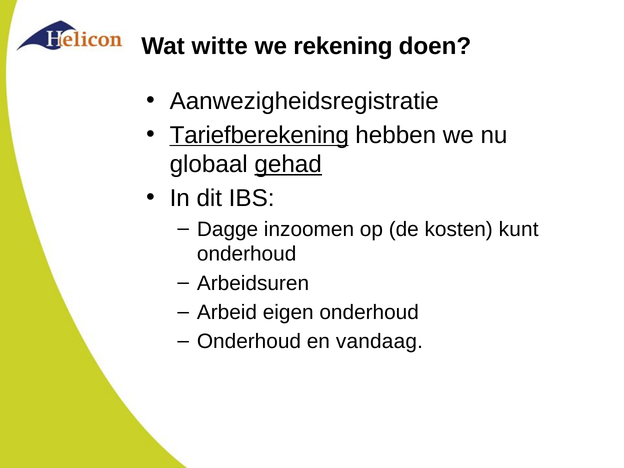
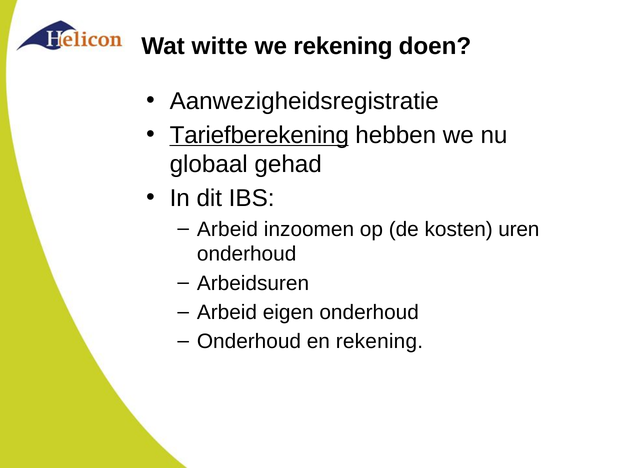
gehad underline: present -> none
Dagge at (228, 229): Dagge -> Arbeid
kunt: kunt -> uren
en vandaag: vandaag -> rekening
